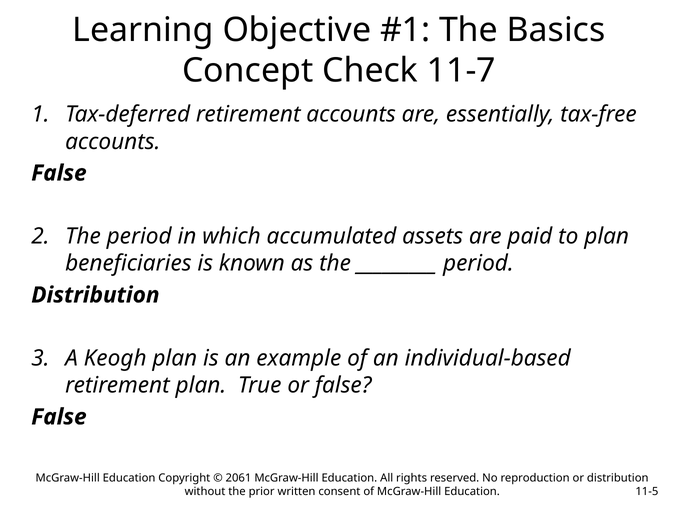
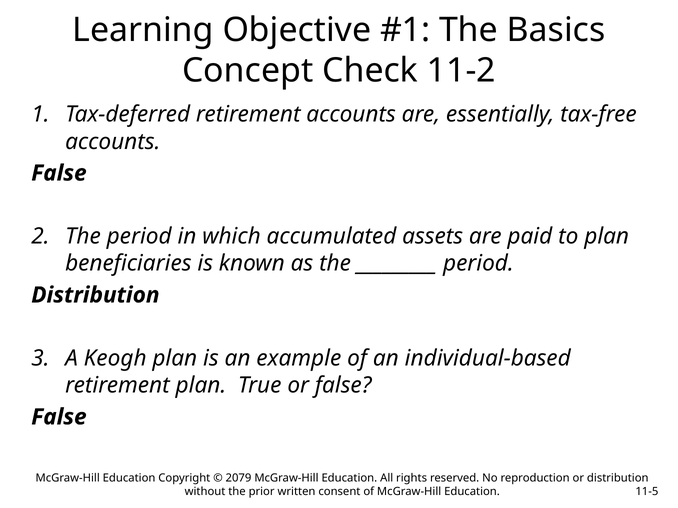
11-7: 11-7 -> 11-2
2061: 2061 -> 2079
